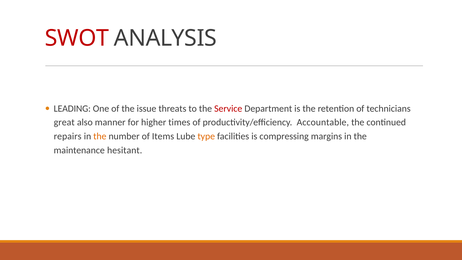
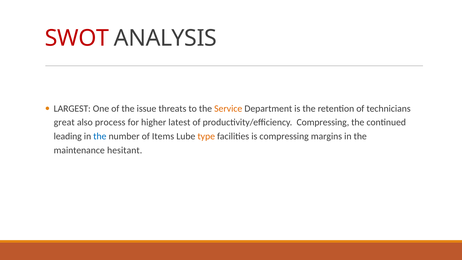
LEADING: LEADING -> LARGEST
Service colour: red -> orange
manner: manner -> process
times: times -> latest
productivity/efficiency Accountable: Accountable -> Compressing
repairs: repairs -> leading
the at (100, 136) colour: orange -> blue
